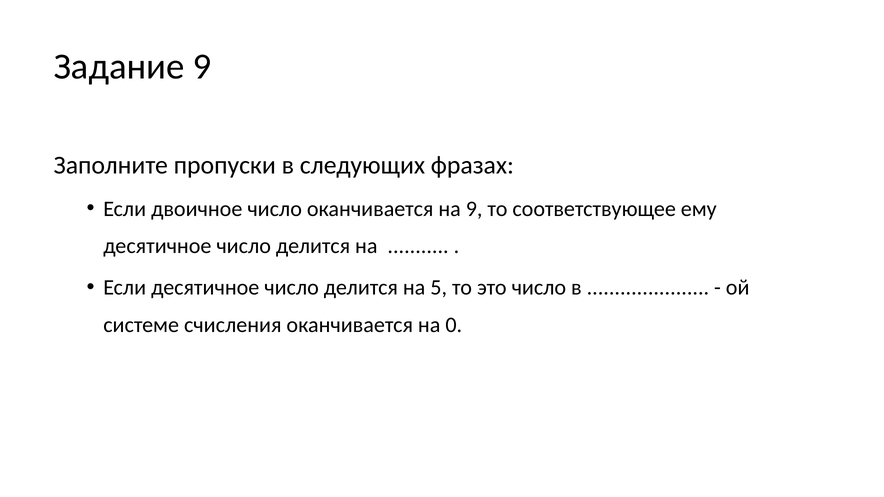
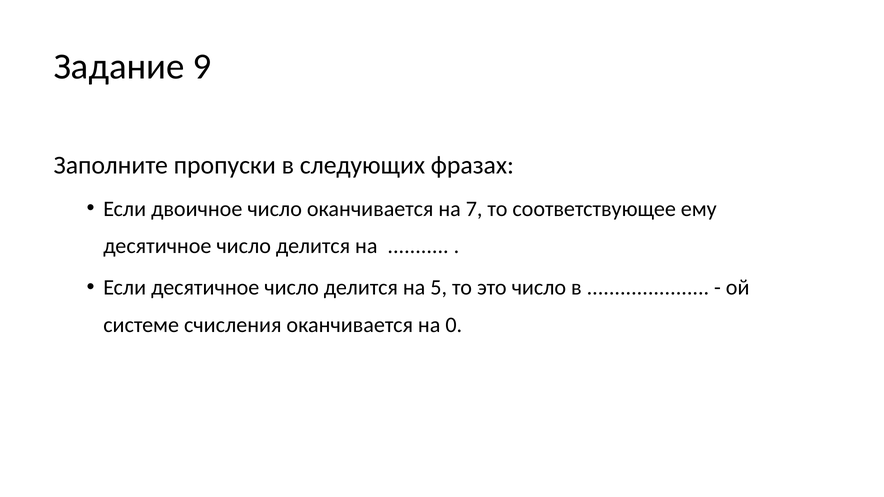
на 9: 9 -> 7
